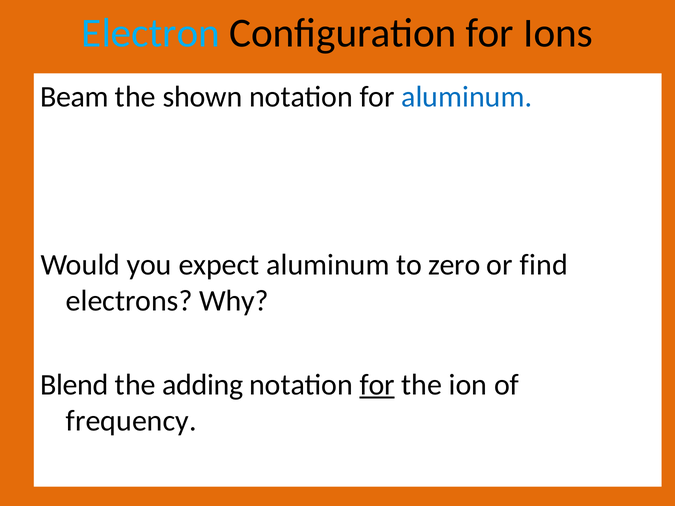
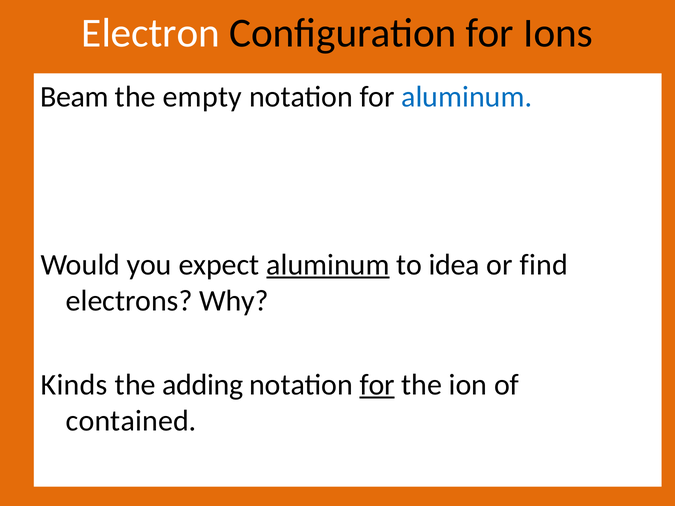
Electron colour: light blue -> white
shown: shown -> empty
aluminum at (328, 265) underline: none -> present
zero: zero -> idea
Blend: Blend -> Kinds
frequency: frequency -> contained
